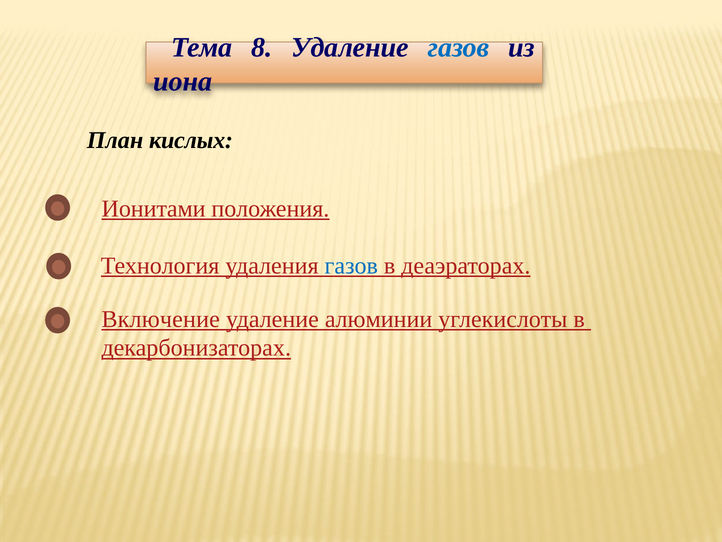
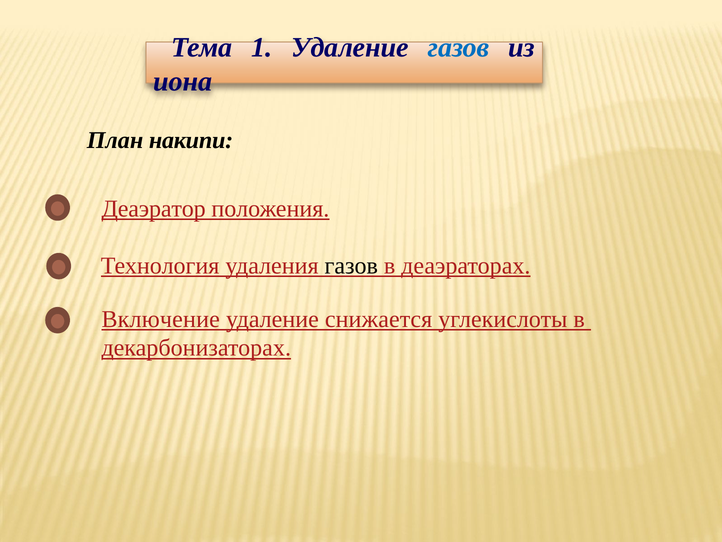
8: 8 -> 1
кислых: кислых -> накипи
Ионитами: Ионитами -> Деаэратор
газов at (351, 265) colour: blue -> black
алюминии: алюминии -> снижается
